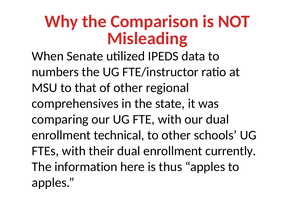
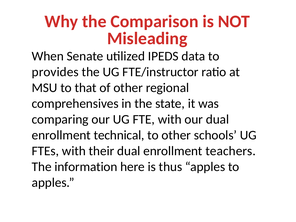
numbers: numbers -> provides
currently: currently -> teachers
